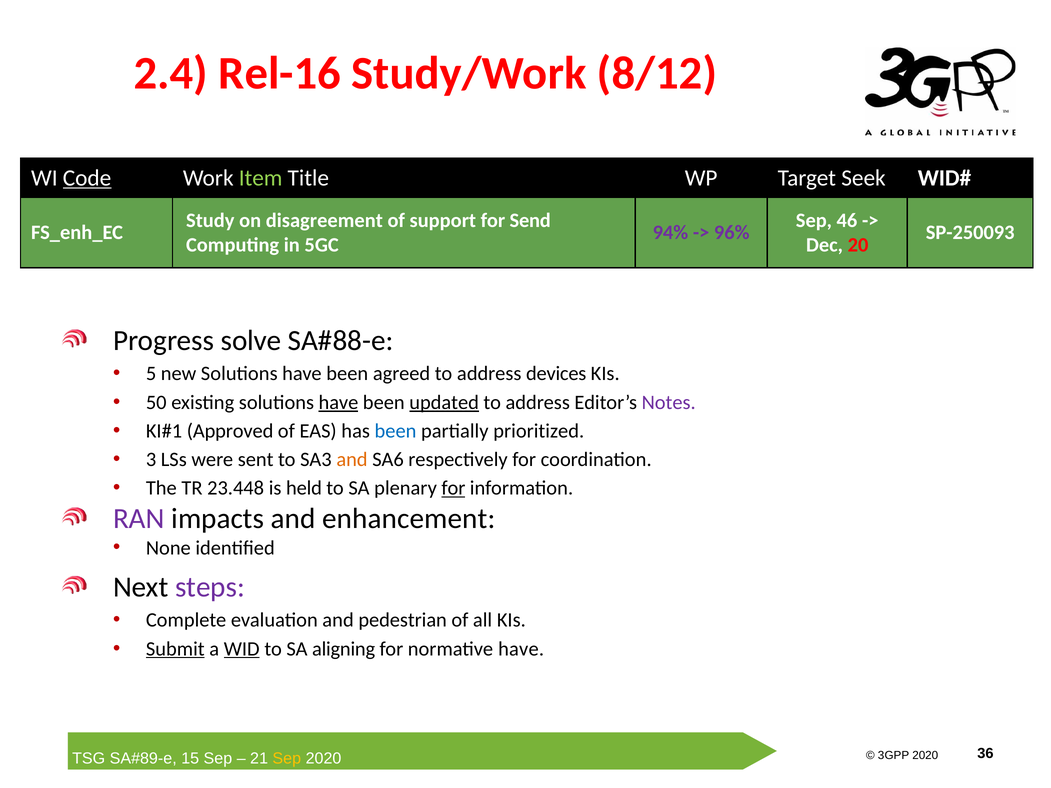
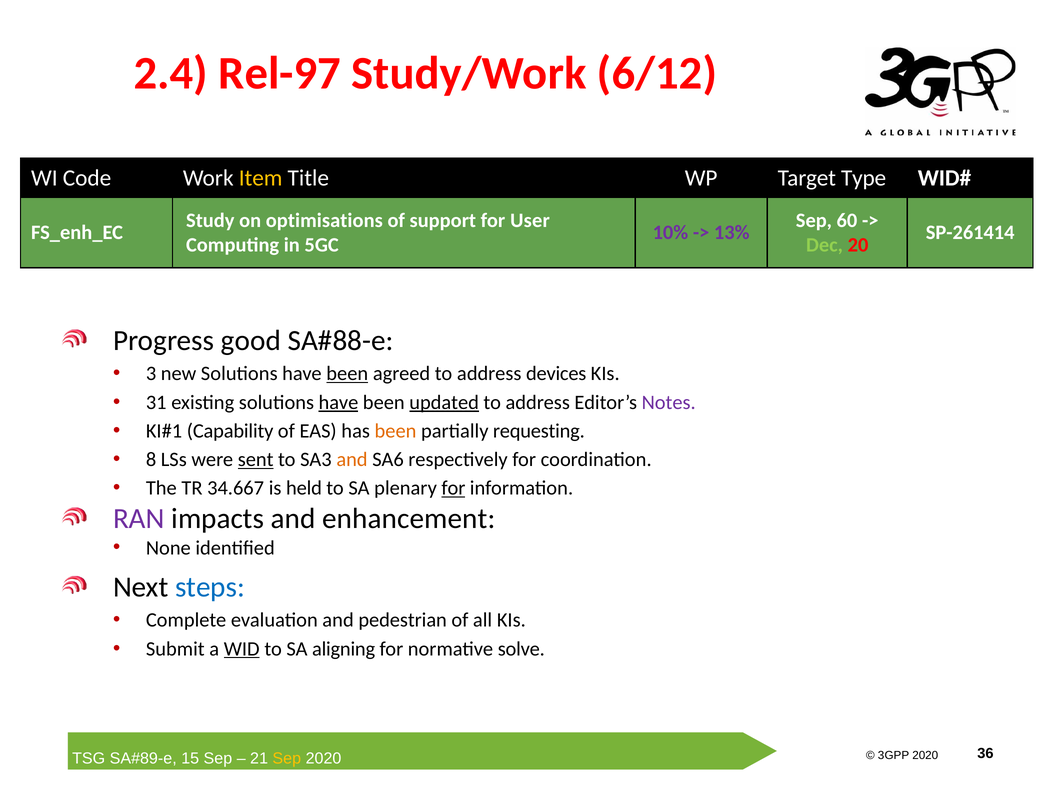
Rel-16: Rel-16 -> Rel-97
8/12: 8/12 -> 6/12
Code underline: present -> none
Item colour: light green -> yellow
Seek: Seek -> Type
disagreement: disagreement -> optimisations
Send: Send -> User
46: 46 -> 60
94%: 94% -> 10%
96%: 96% -> 13%
SP-250093: SP-250093 -> SP-261414
Dec colour: white -> light green
solve: solve -> good
5: 5 -> 3
been at (347, 374) underline: none -> present
50: 50 -> 31
Approved: Approved -> Capability
been at (396, 431) colour: blue -> orange
prioritized: prioritized -> requesting
3: 3 -> 8
sent underline: none -> present
23.448: 23.448 -> 34.667
steps colour: purple -> blue
Submit underline: present -> none
normative have: have -> solve
